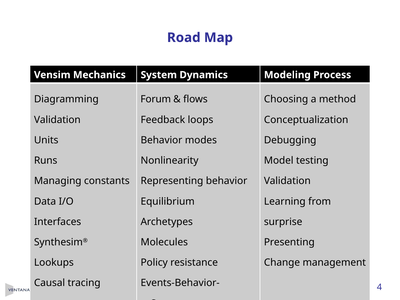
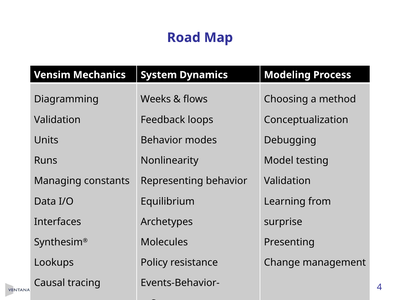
Forum: Forum -> Weeks
